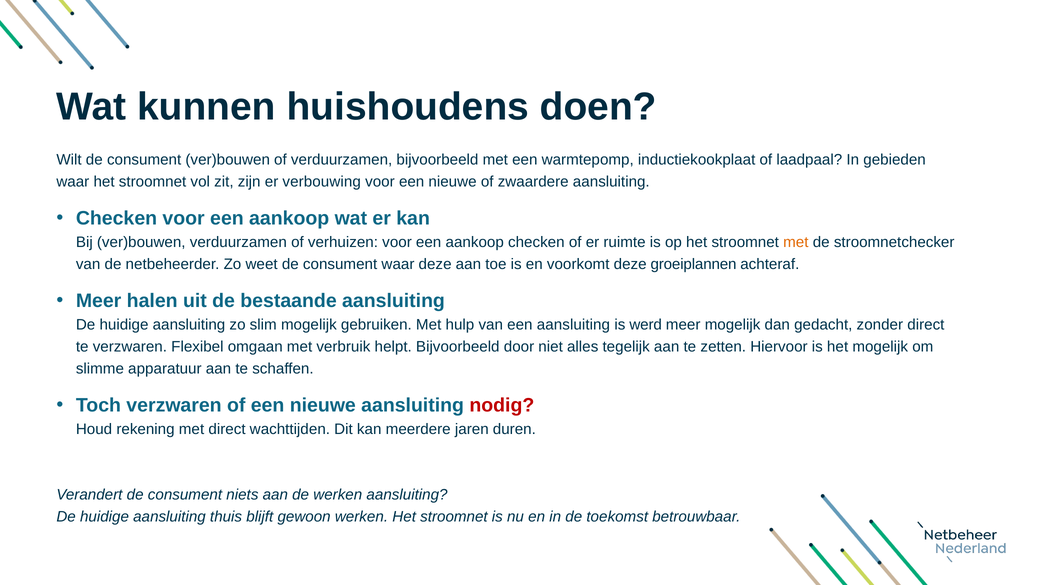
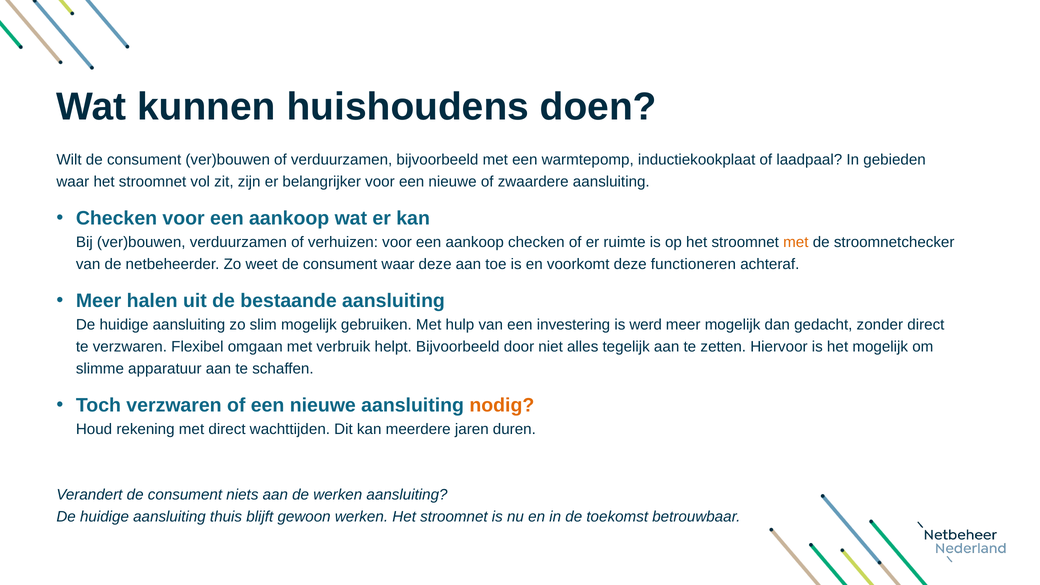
verbouwing: verbouwing -> belangrijker
groeiplannen: groeiplannen -> functioneren
een aansluiting: aansluiting -> investering
nodig colour: red -> orange
